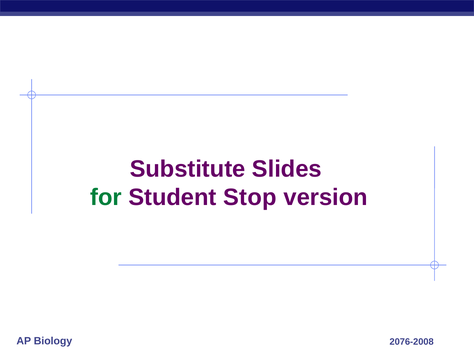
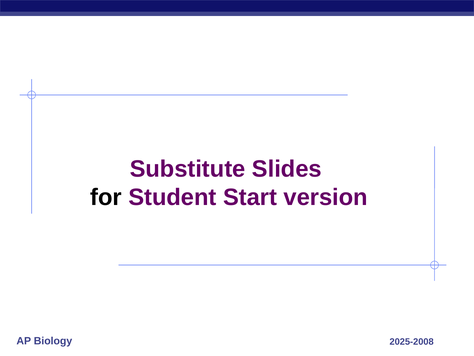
for colour: green -> black
Stop: Stop -> Start
2076-2008: 2076-2008 -> 2025-2008
